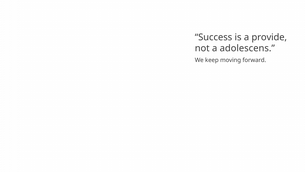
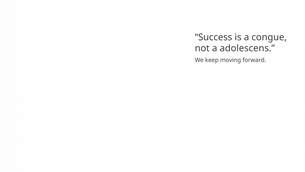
provide: provide -> congue
